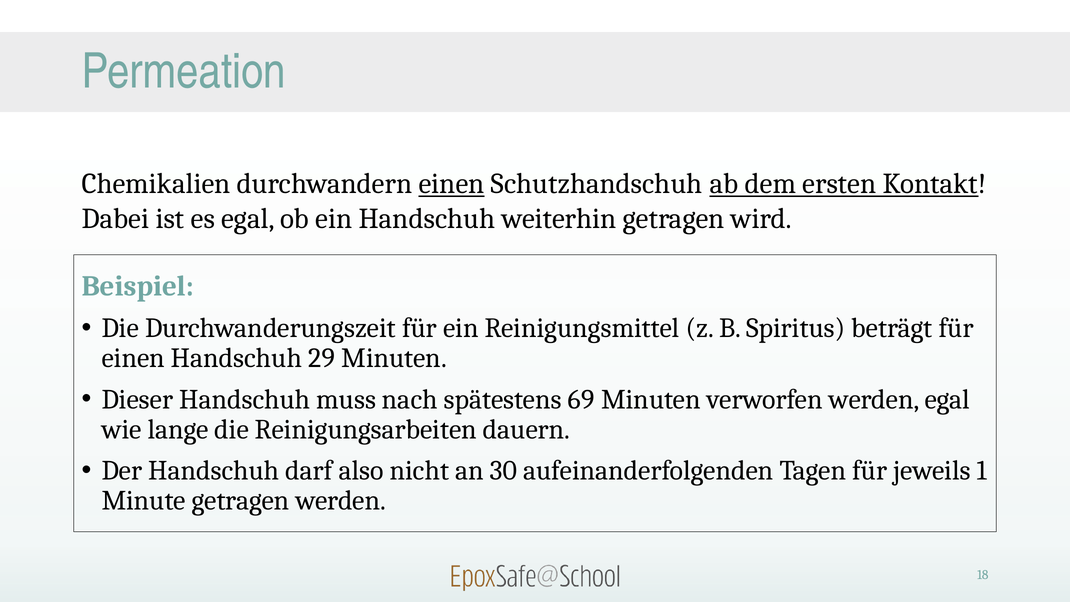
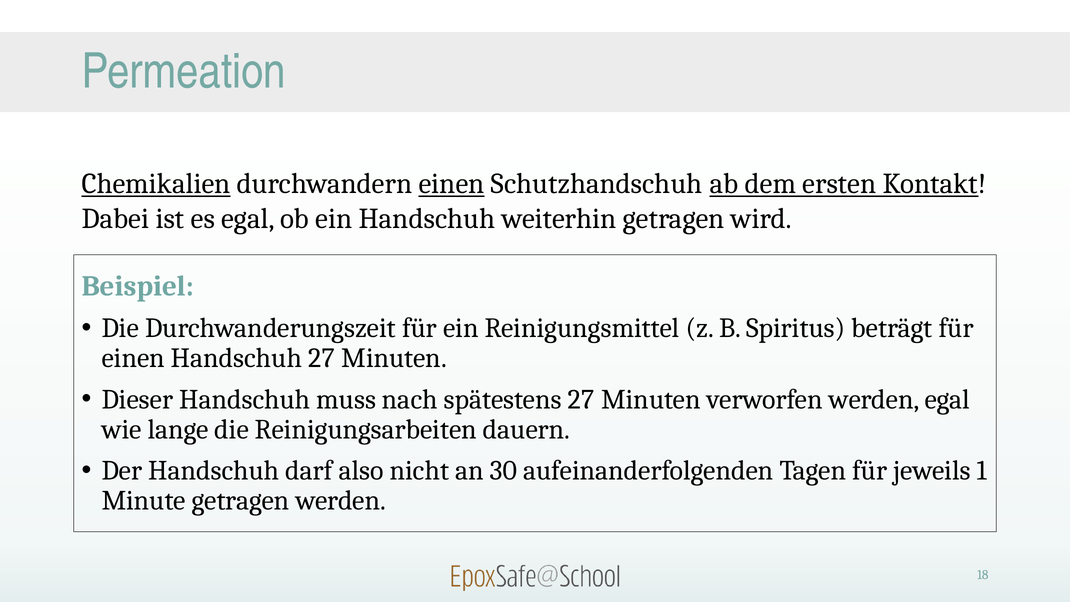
Chemikalien underline: none -> present
Handschuh 29: 29 -> 27
spätestens 69: 69 -> 27
